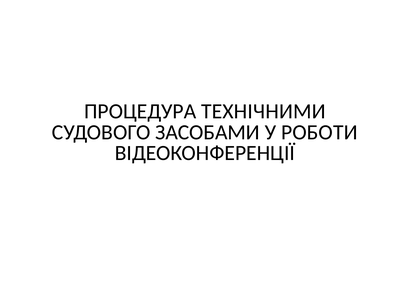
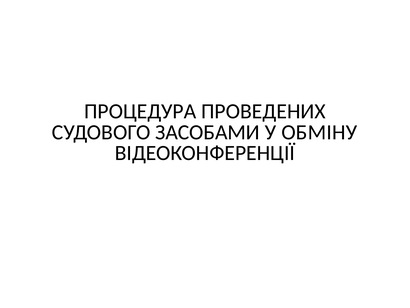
ТЕХНІЧНИМИ: ТЕХНІЧНИМИ -> ПРОВЕДЕНИХ
РОБОТИ: РОБОТИ -> ОБМІНУ
